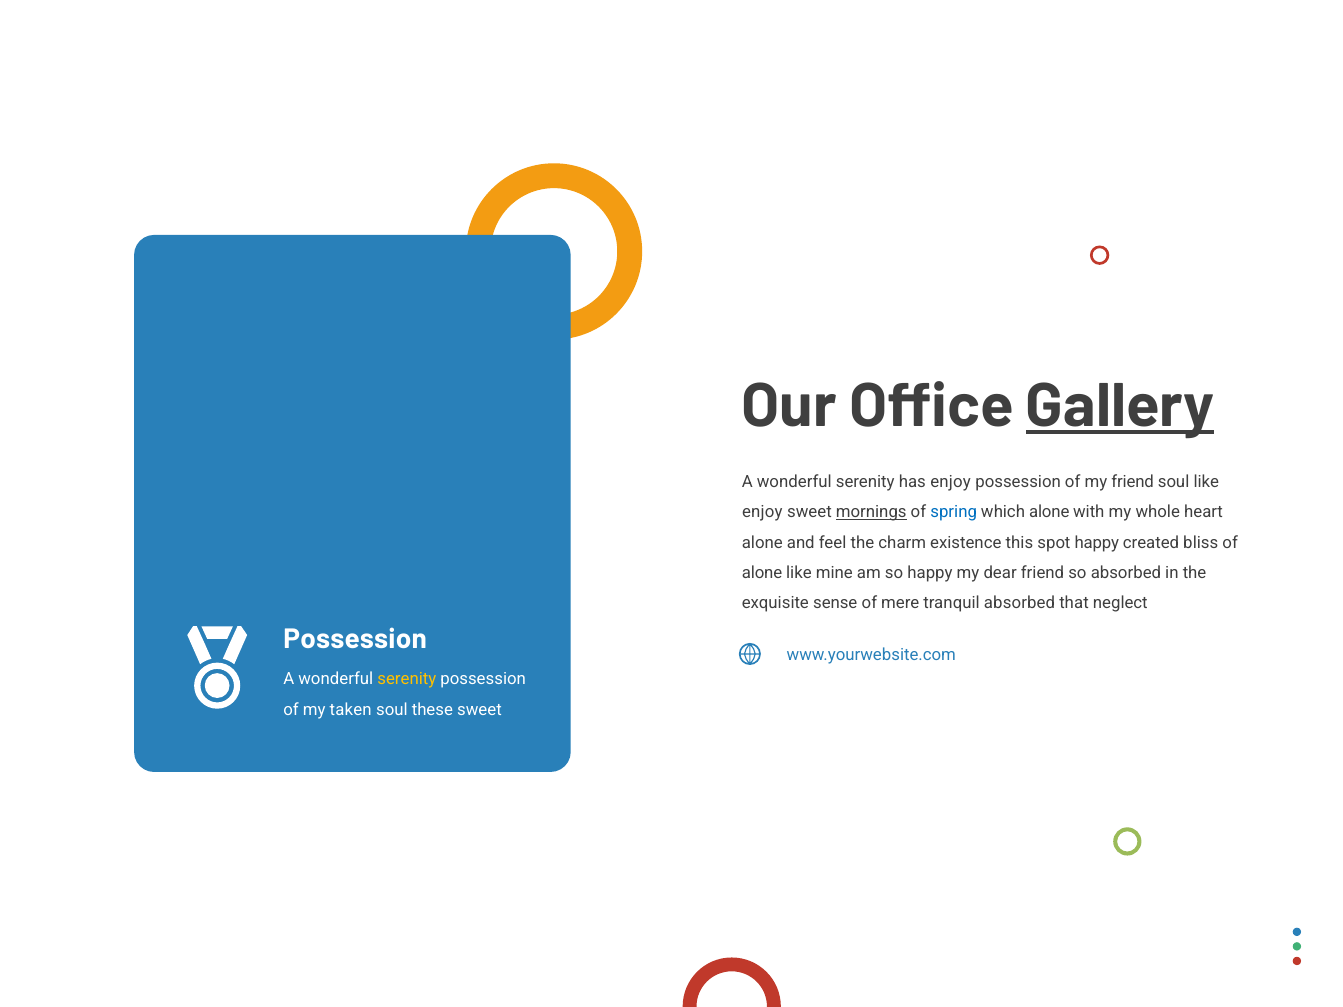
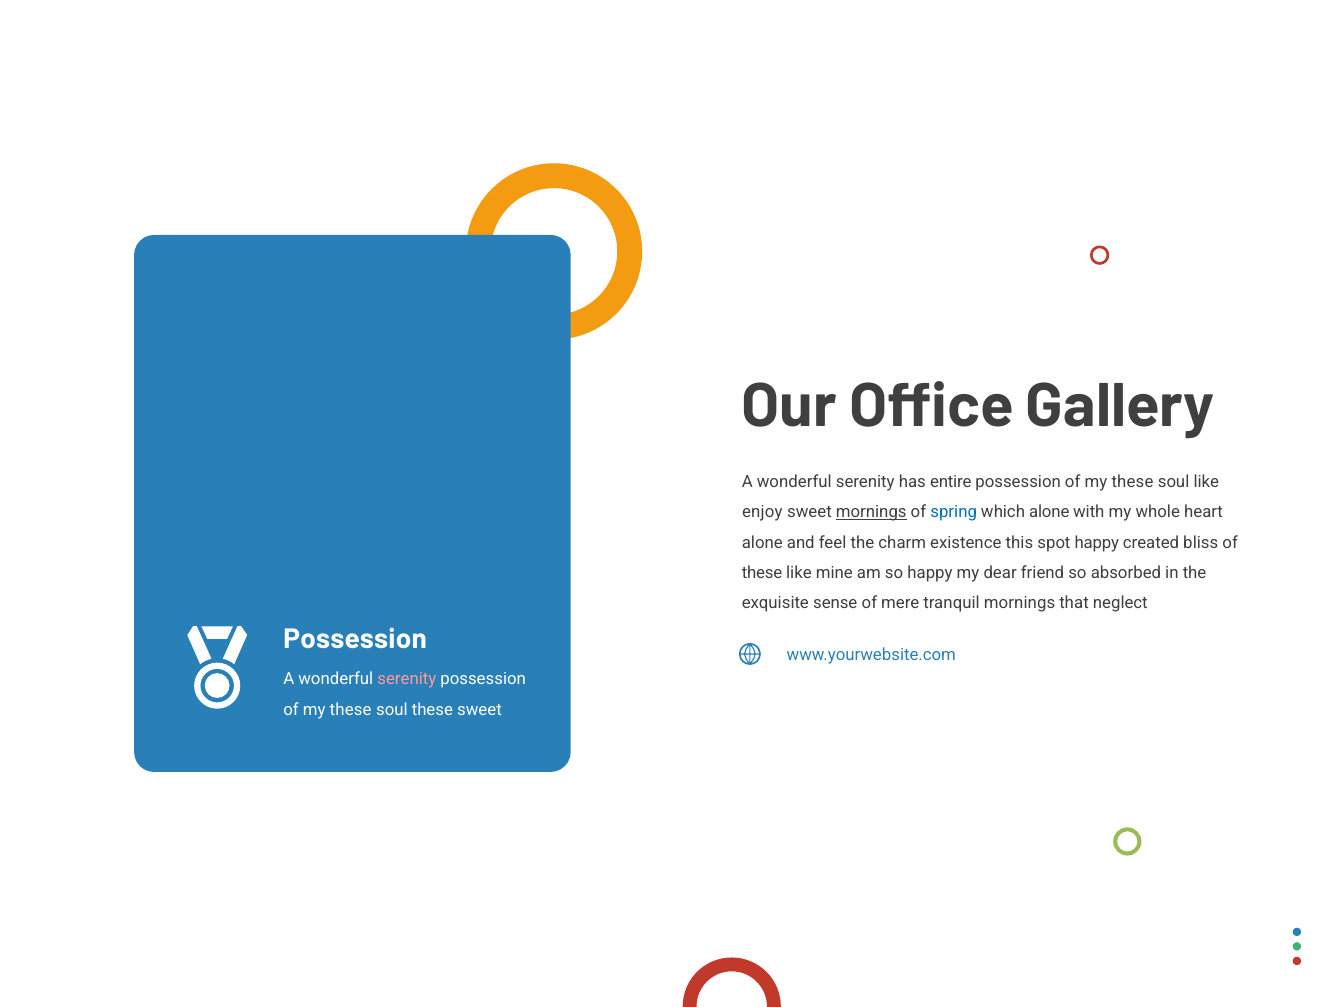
Gallery underline: present -> none
has enjoy: enjoy -> entire
friend at (1133, 482): friend -> these
alone at (762, 573): alone -> these
tranquil absorbed: absorbed -> mornings
serenity at (407, 680) colour: yellow -> pink
taken at (351, 710): taken -> these
